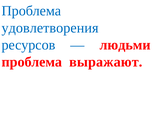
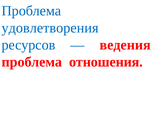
людьми: людьми -> ведения
выражают: выражают -> отношения
